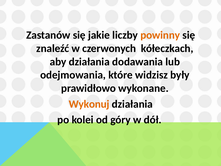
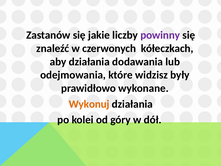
powinny colour: orange -> purple
